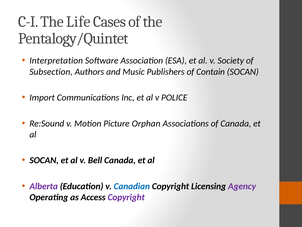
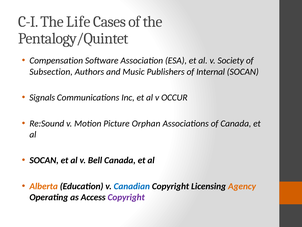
Interpretation: Interpretation -> Compensation
Contain: Contain -> Internal
Import: Import -> Signals
POLICE: POLICE -> OCCUR
Alberta colour: purple -> orange
Agency colour: purple -> orange
